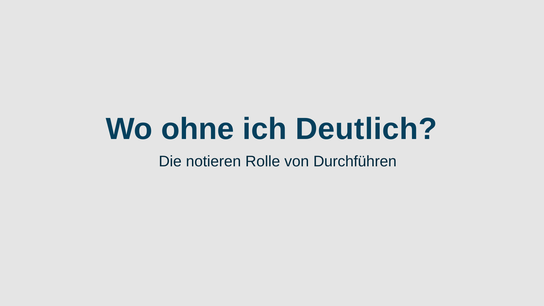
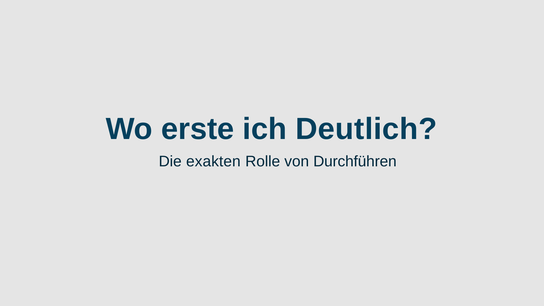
ohne: ohne -> erste
notieren: notieren -> exakten
